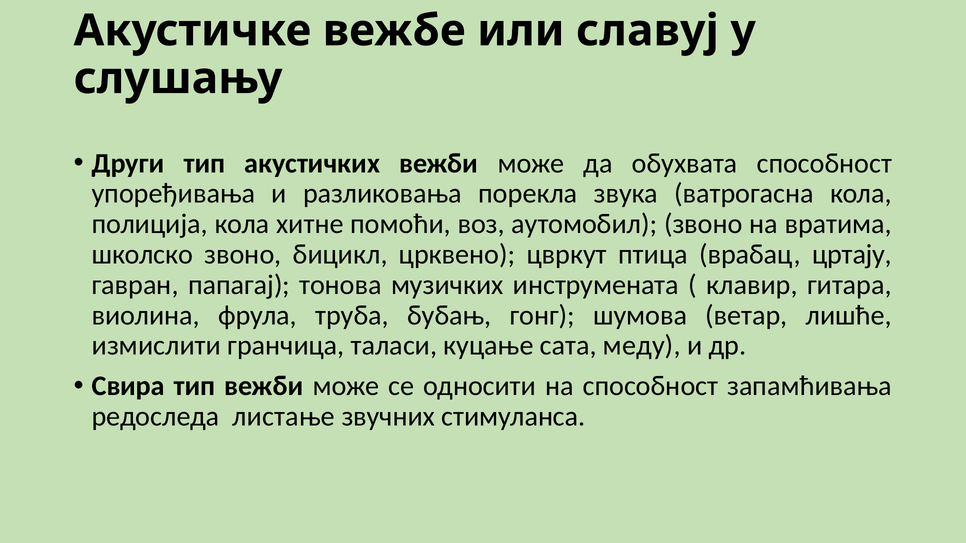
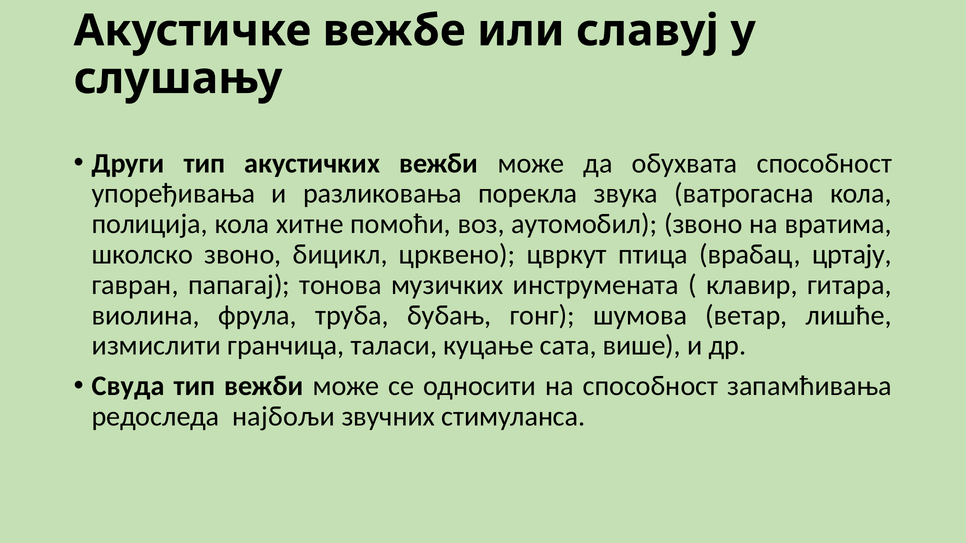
меду: меду -> више
Свира: Свира -> Свуда
листање: листање -> најбољи
